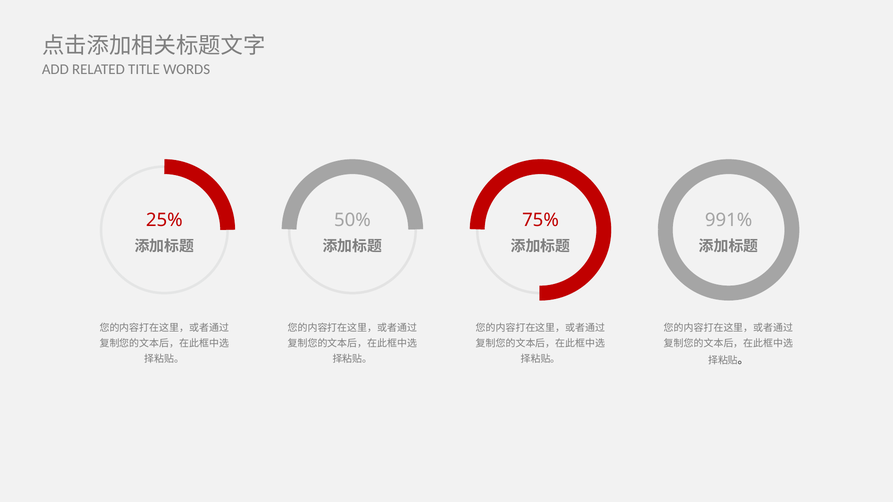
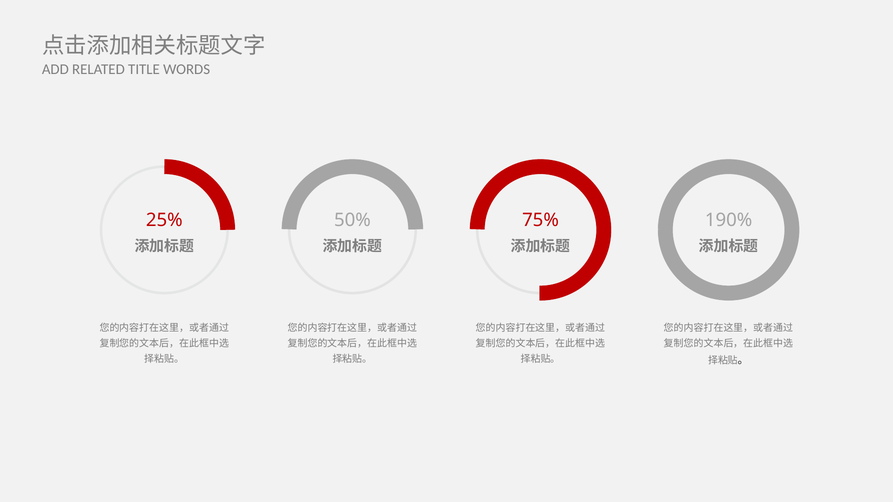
991%: 991% -> 190%
